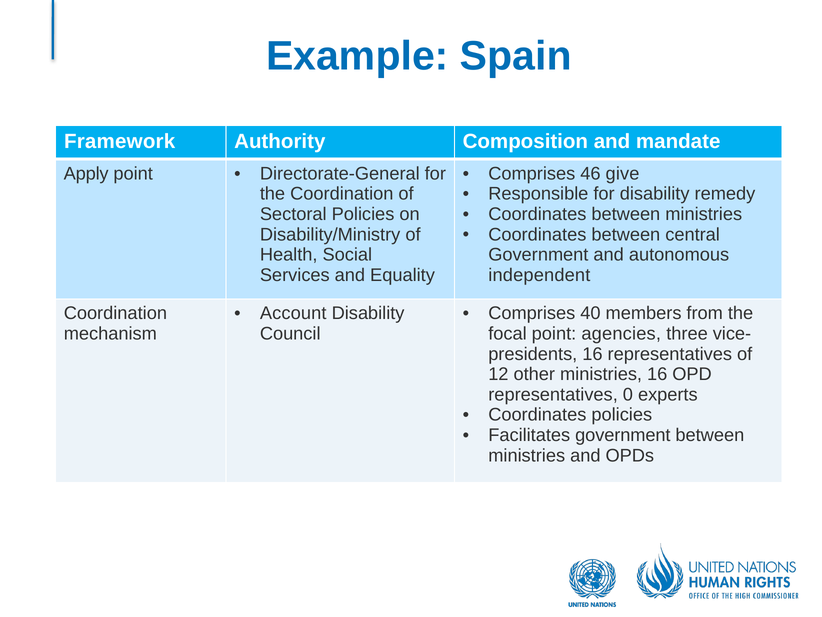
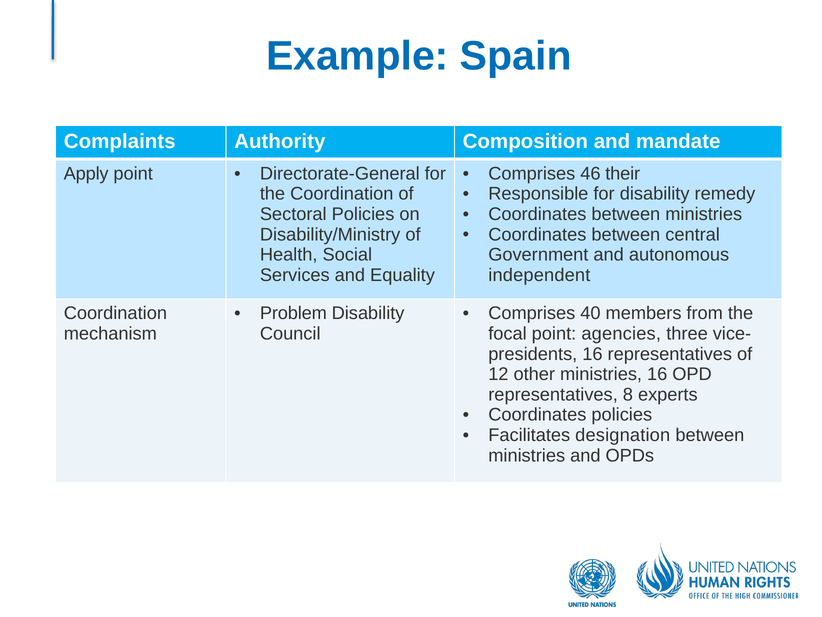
Framework: Framework -> Complaints
give: give -> their
Account: Account -> Problem
0: 0 -> 8
Facilitates government: government -> designation
